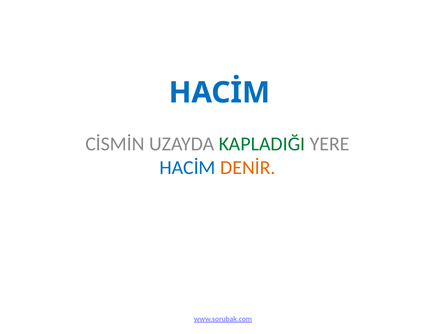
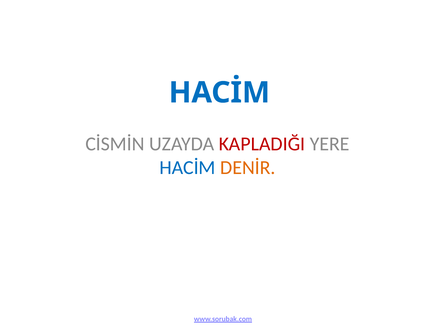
KAPLADIĞI colour: green -> red
